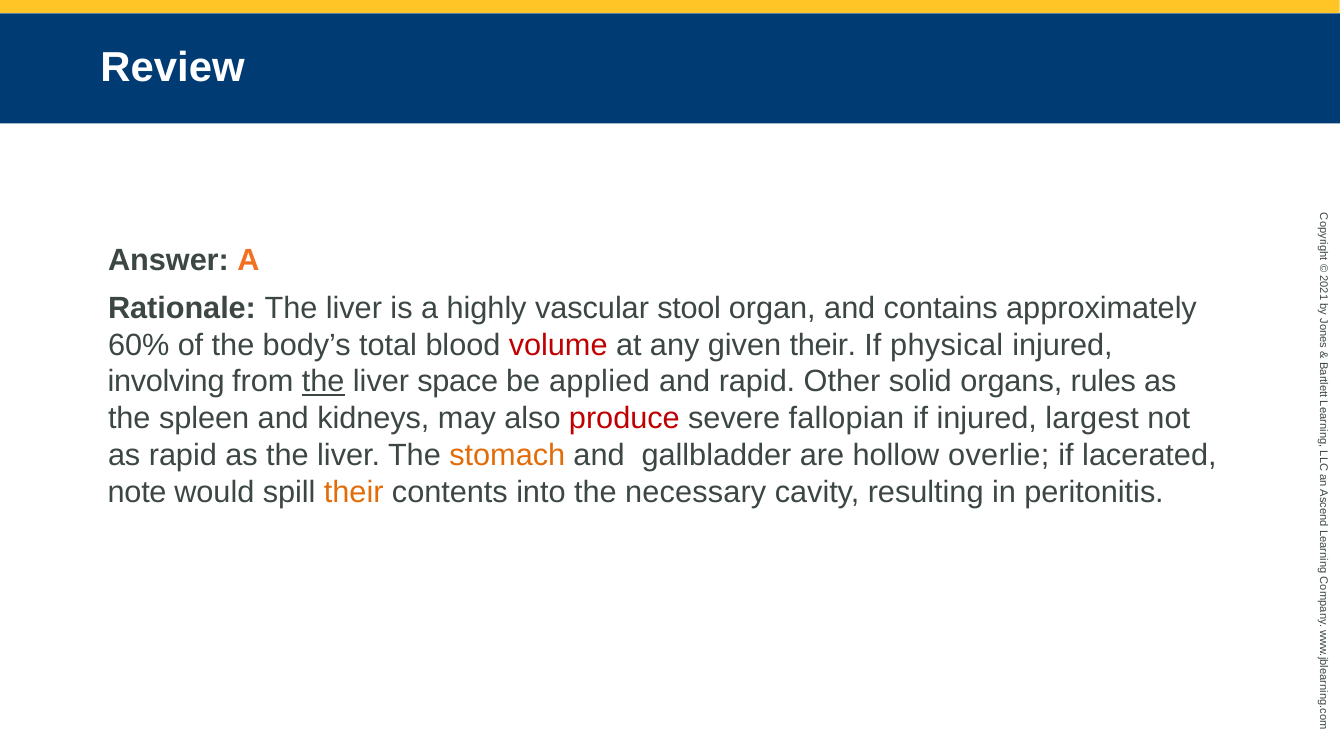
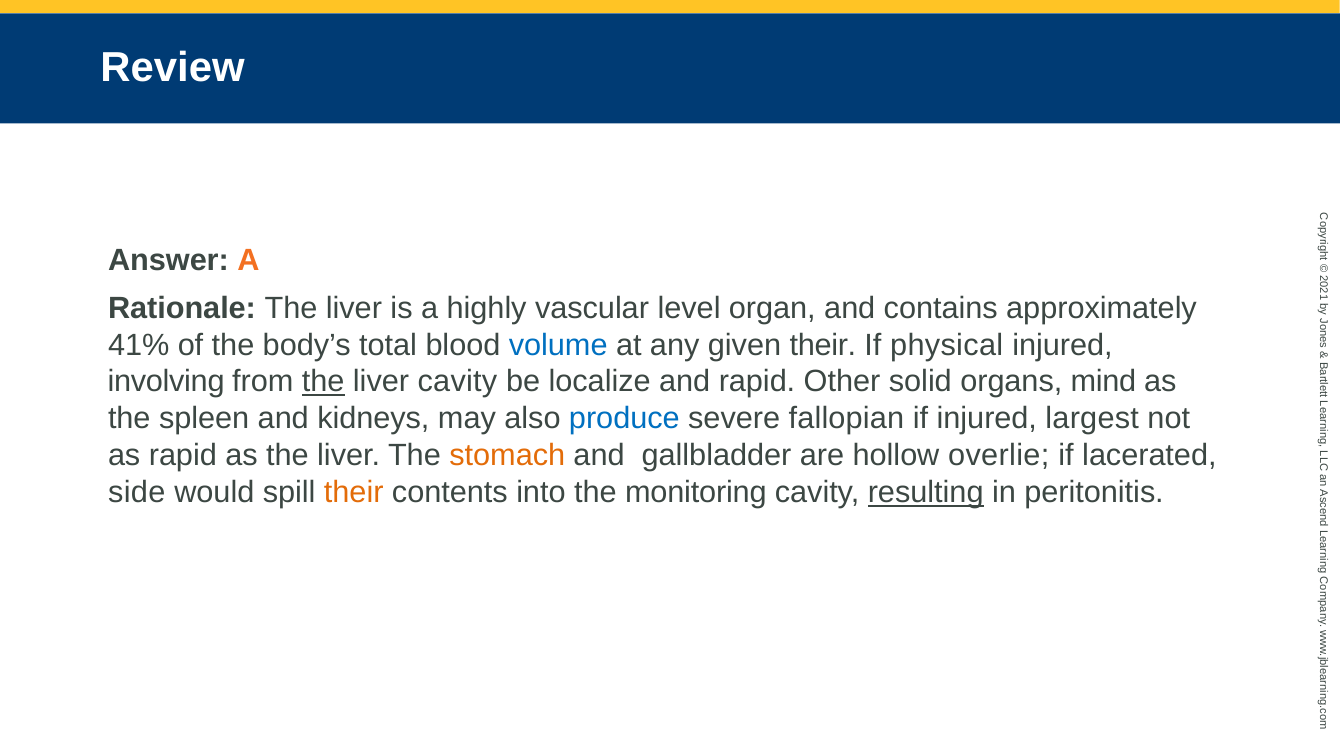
stool: stool -> level
60%: 60% -> 41%
volume colour: red -> blue
liver space: space -> cavity
applied: applied -> localize
rules: rules -> mind
produce colour: red -> blue
note: note -> side
necessary: necessary -> monitoring
resulting underline: none -> present
